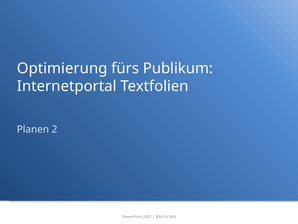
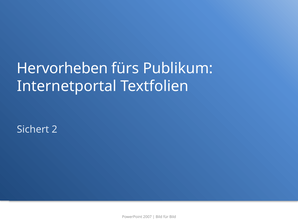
Optimierung: Optimierung -> Hervorheben
Planen: Planen -> Sichert
